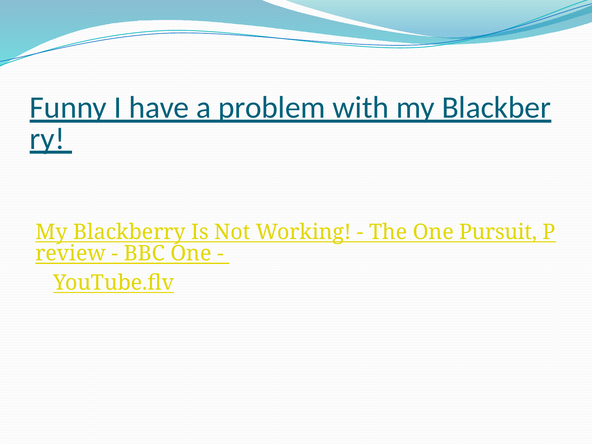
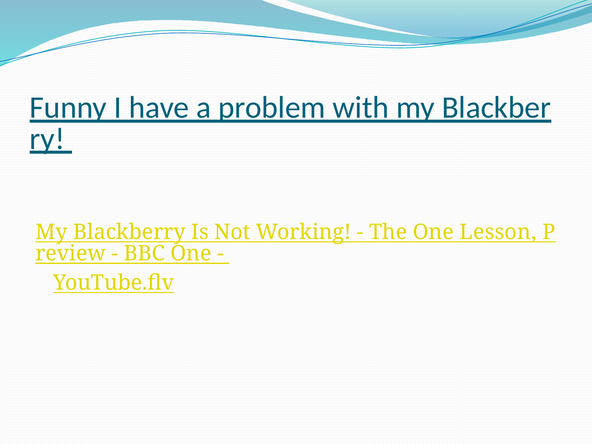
Pursuit: Pursuit -> Lesson
